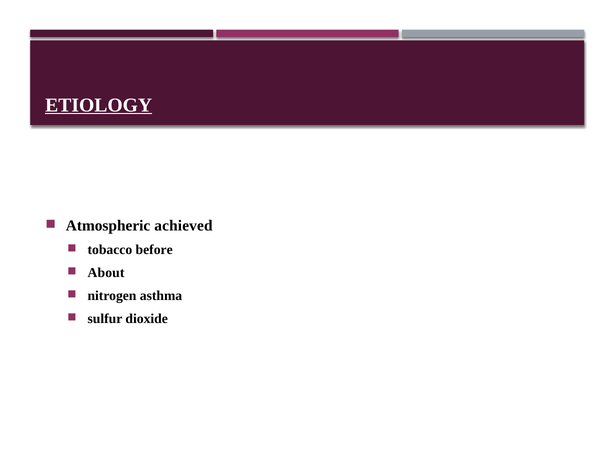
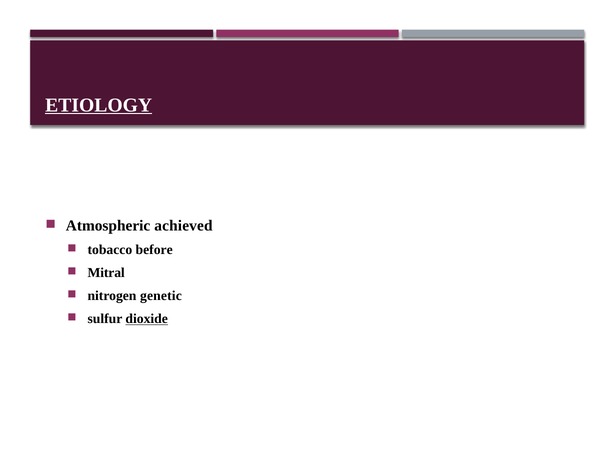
About: About -> Mitral
asthma: asthma -> genetic
dioxide underline: none -> present
